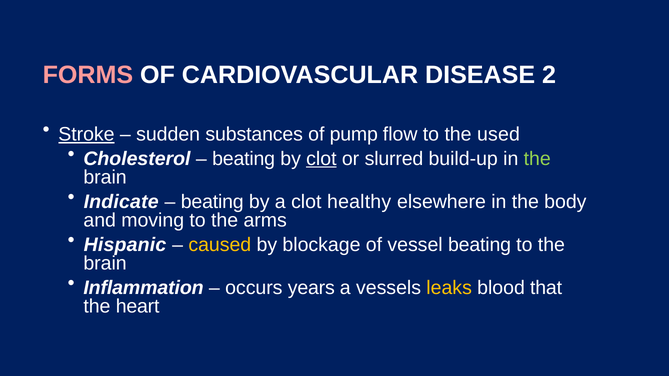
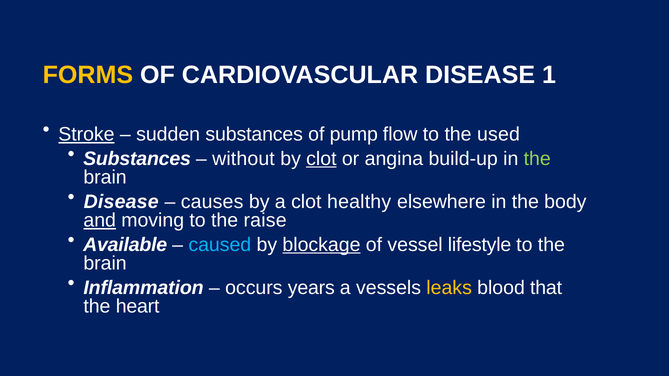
FORMS colour: pink -> yellow
2: 2 -> 1
Cholesterol at (137, 159): Cholesterol -> Substances
beating at (244, 159): beating -> without
slurred: slurred -> angina
Indicate at (121, 202): Indicate -> Disease
beating at (212, 202): beating -> causes
and underline: none -> present
arms: arms -> raise
Hispanic: Hispanic -> Available
caused colour: yellow -> light blue
blockage underline: none -> present
vessel beating: beating -> lifestyle
